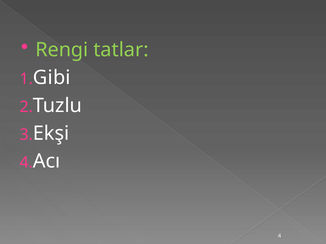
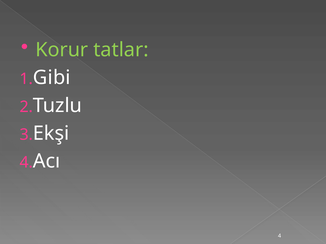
Rengi: Rengi -> Korur
